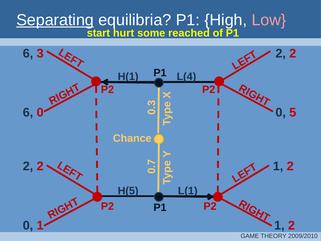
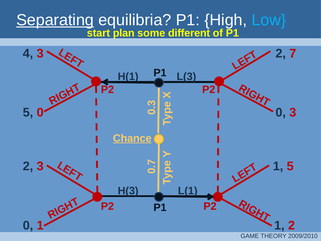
Low colour: pink -> light blue
hurt: hurt -> plan
reached: reached -> different
6 at (28, 53): 6 -> 4
2 at (293, 53): 2 -> 7
L(4: L(4 -> L(3
6 at (28, 112): 6 -> 5
0 5: 5 -> 3
Chance underline: none -> present
2 at (40, 166): 2 -> 3
2 at (290, 166): 2 -> 5
H(5: H(5 -> H(3
